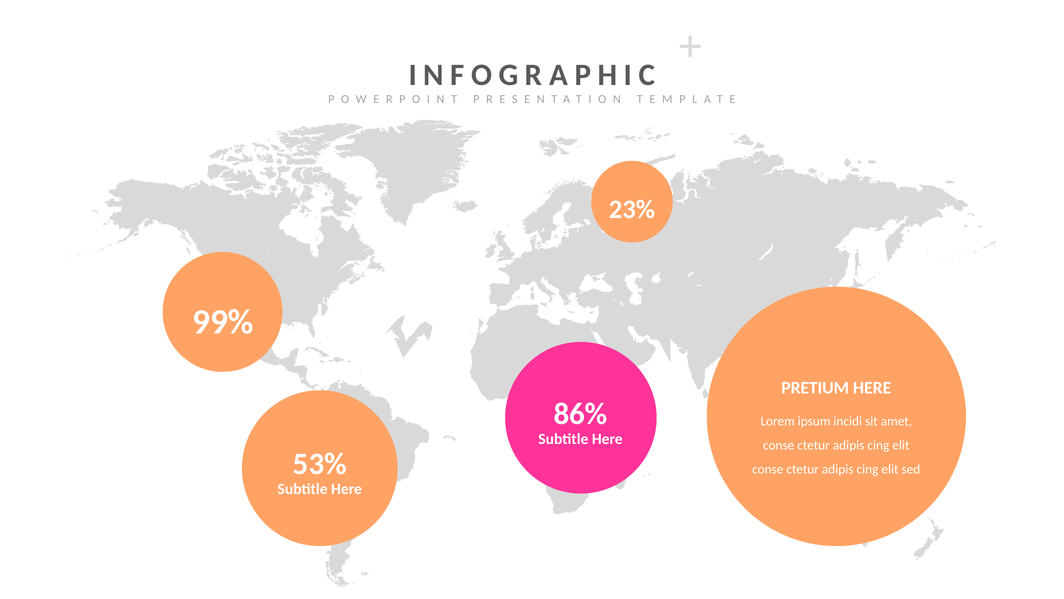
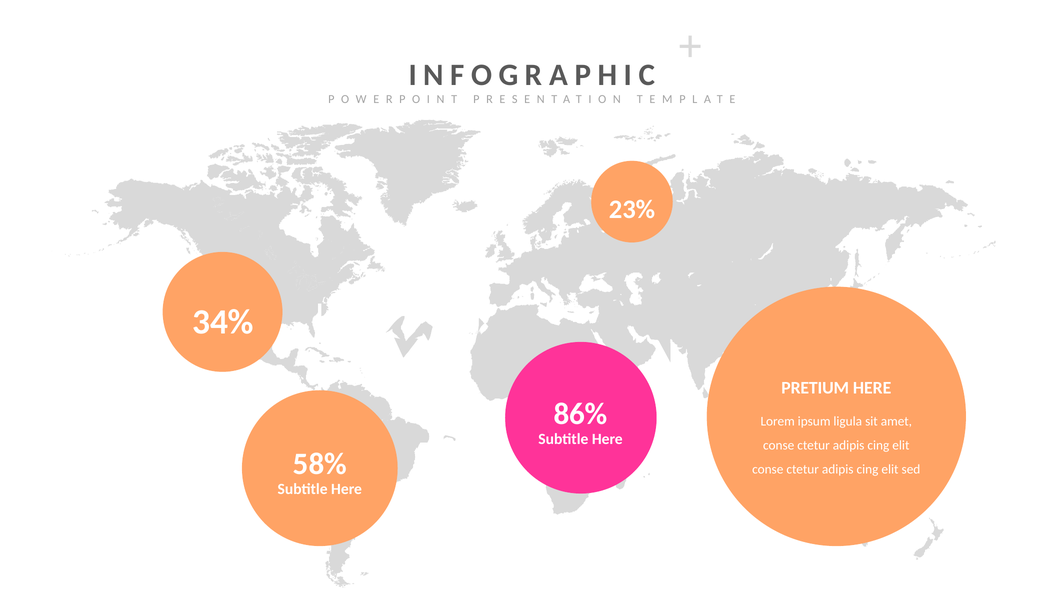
99%: 99% -> 34%
incidi: incidi -> ligula
53%: 53% -> 58%
